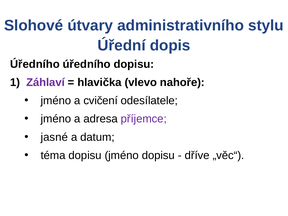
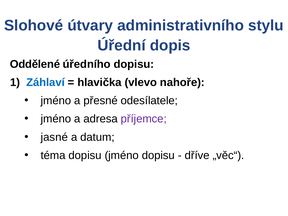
Úředního at (35, 64): Úředního -> Oddělené
Záhlaví colour: purple -> blue
cvičení: cvičení -> přesné
